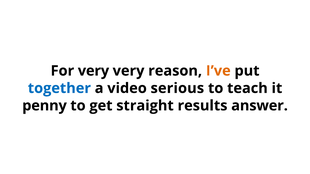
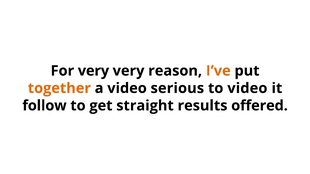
together colour: blue -> orange
to teach: teach -> video
penny: penny -> follow
answer: answer -> offered
